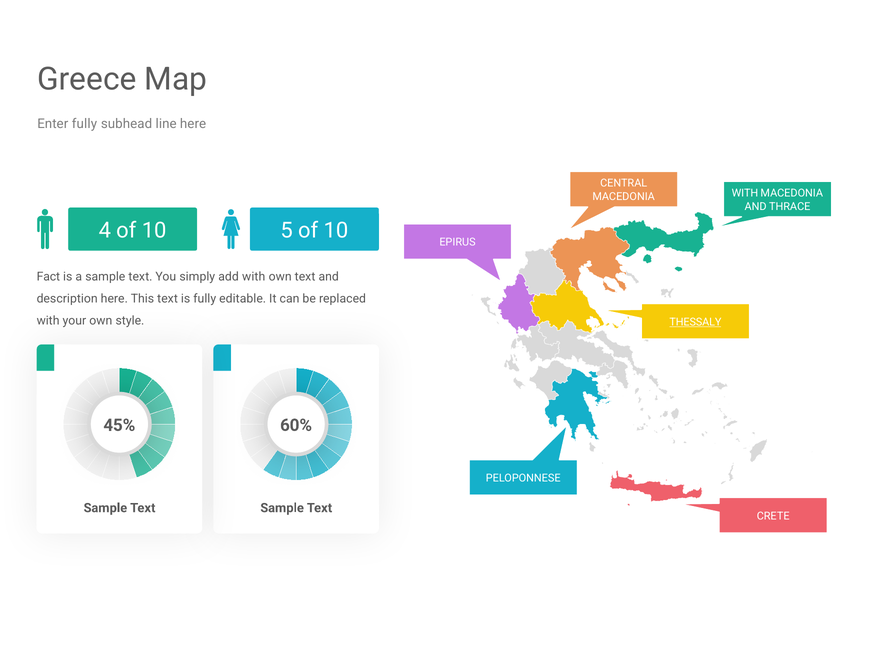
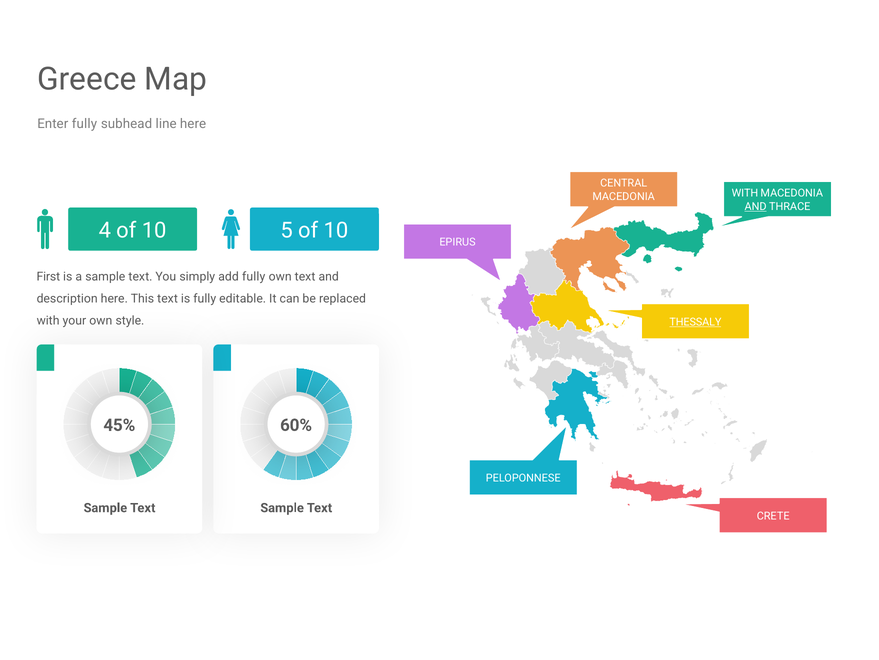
AND at (756, 206) underline: none -> present
Fact: Fact -> First
add with: with -> fully
